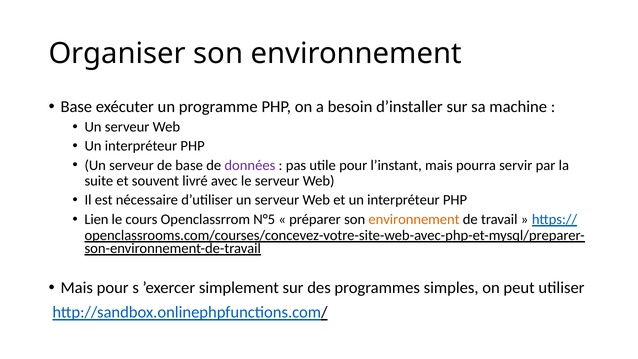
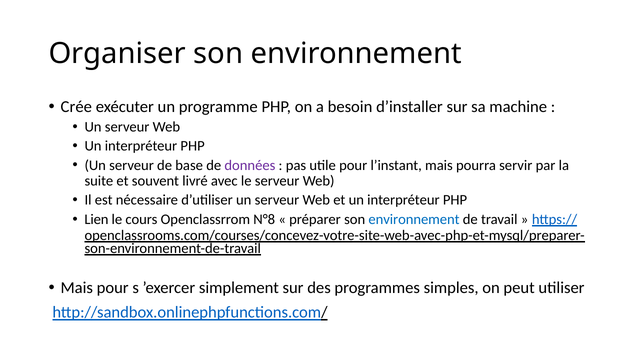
Base at (76, 107): Base -> Crée
N°5: N°5 -> N°8
environnement at (414, 219) colour: orange -> blue
